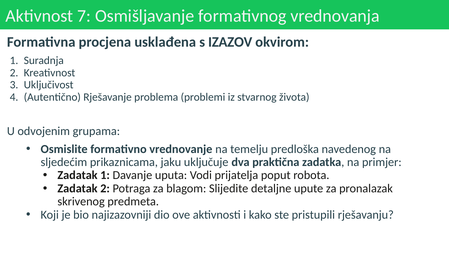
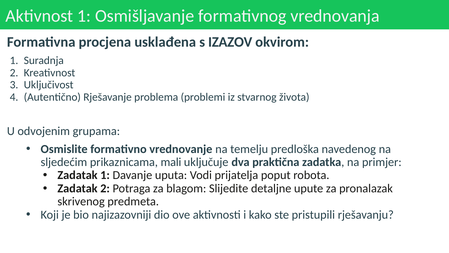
Aktivnost 7: 7 -> 1
jaku: jaku -> mali
